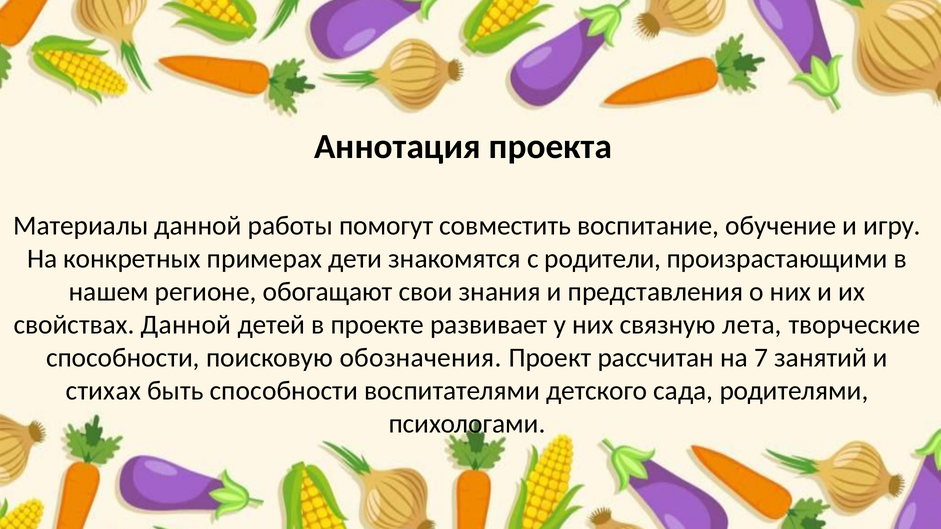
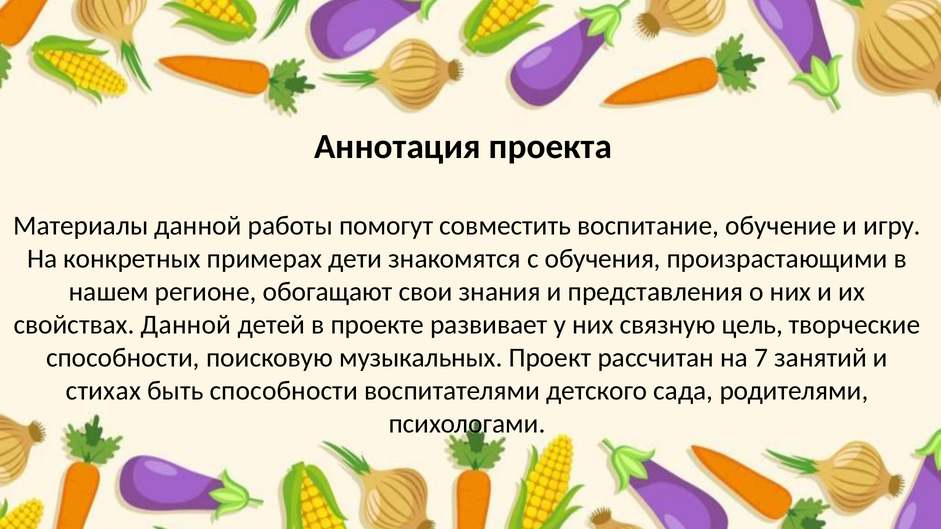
родители: родители -> обучения
лета: лета -> цель
обозначения: обозначения -> музыкальных
